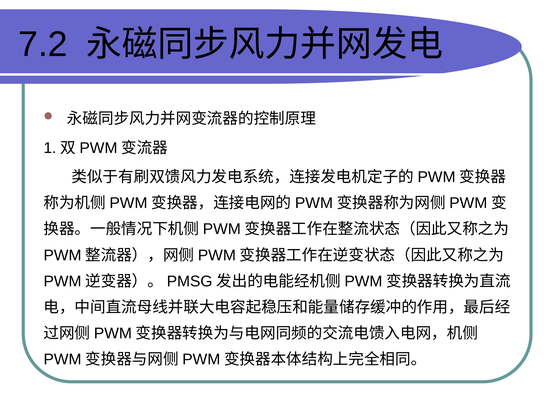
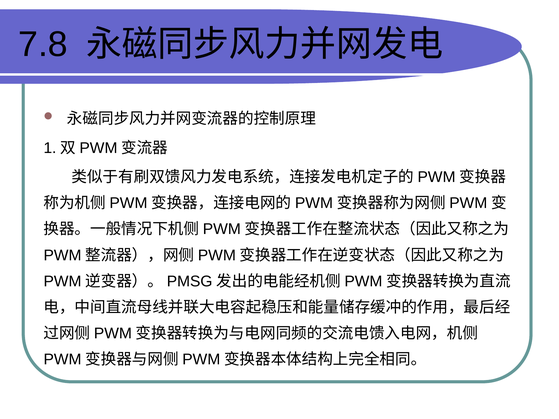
7.2: 7.2 -> 7.8
